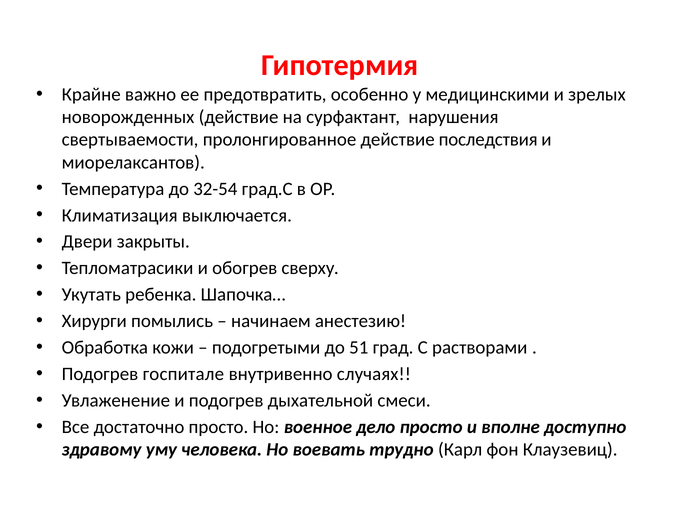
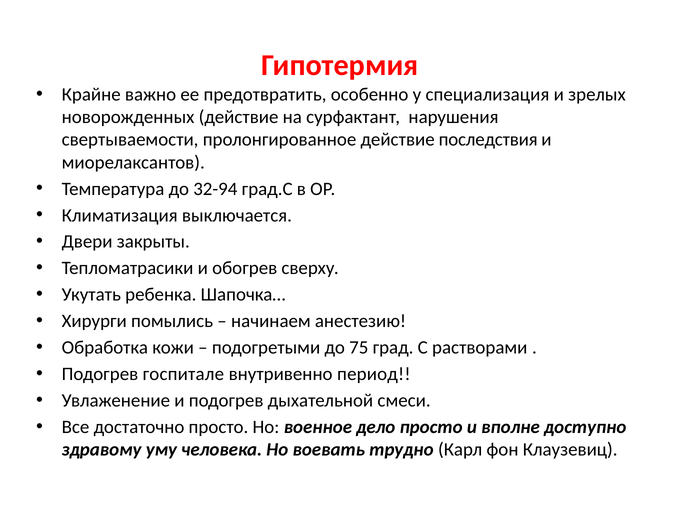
медицинскими: медицинскими -> специализация
32-54: 32-54 -> 32-94
51: 51 -> 75
случаях: случаях -> период
